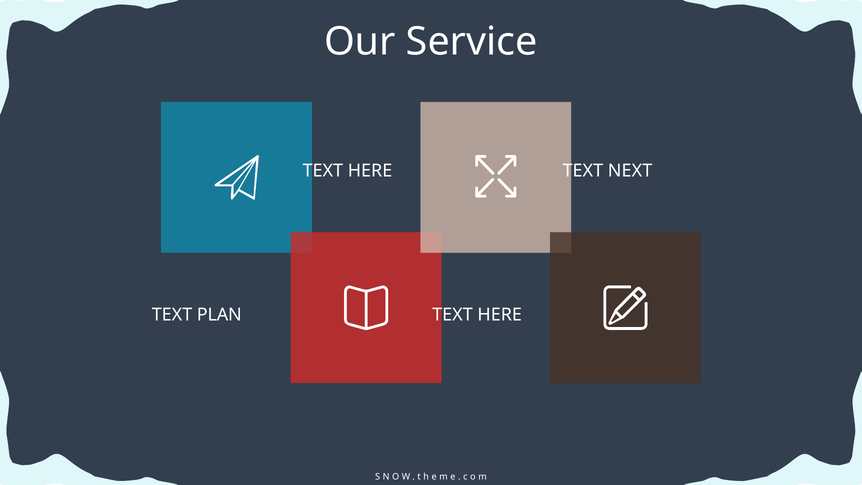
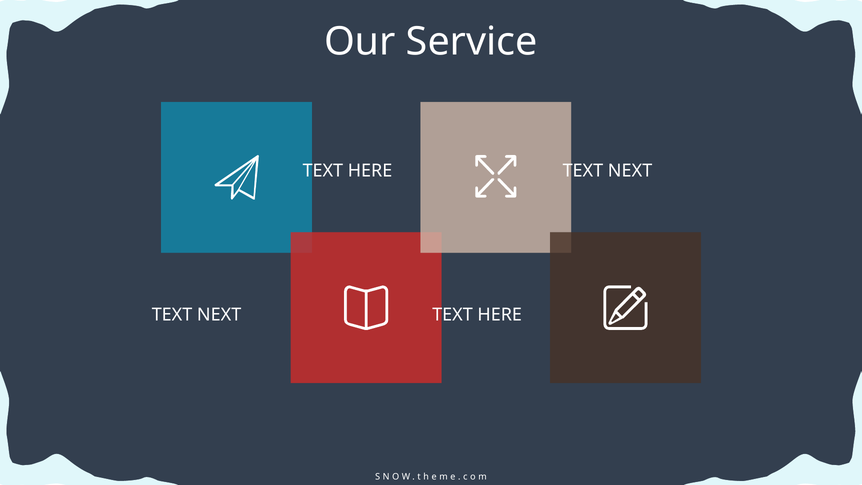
PLAN at (219, 315): PLAN -> NEXT
